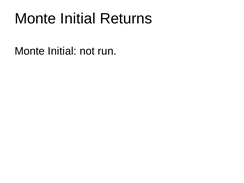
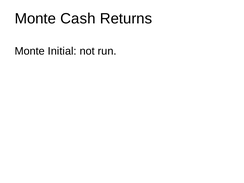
Initial at (78, 19): Initial -> Cash
